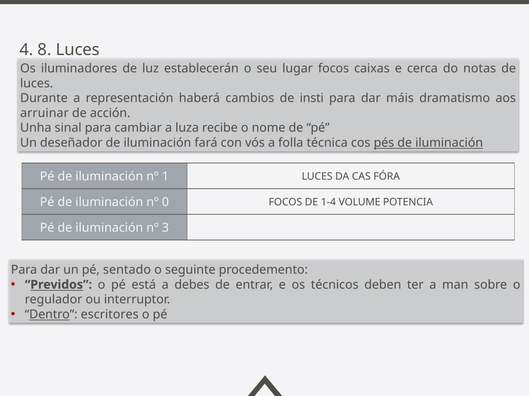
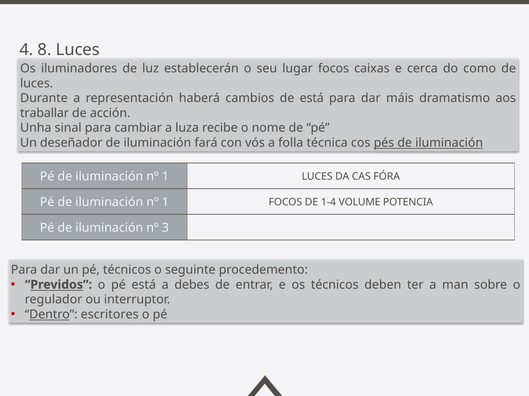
notas: notas -> como
de insti: insti -> está
arruinar: arruinar -> traballar
0 at (165, 203): 0 -> 1
pé sentado: sentado -> técnicos
